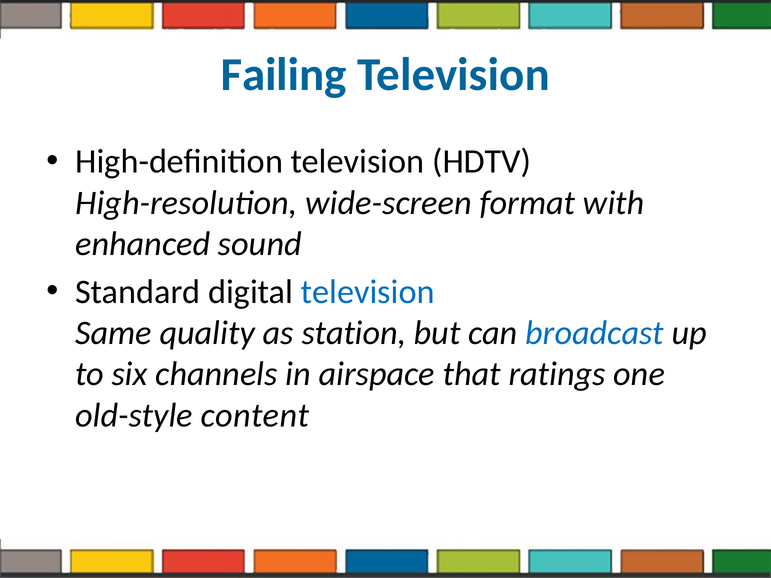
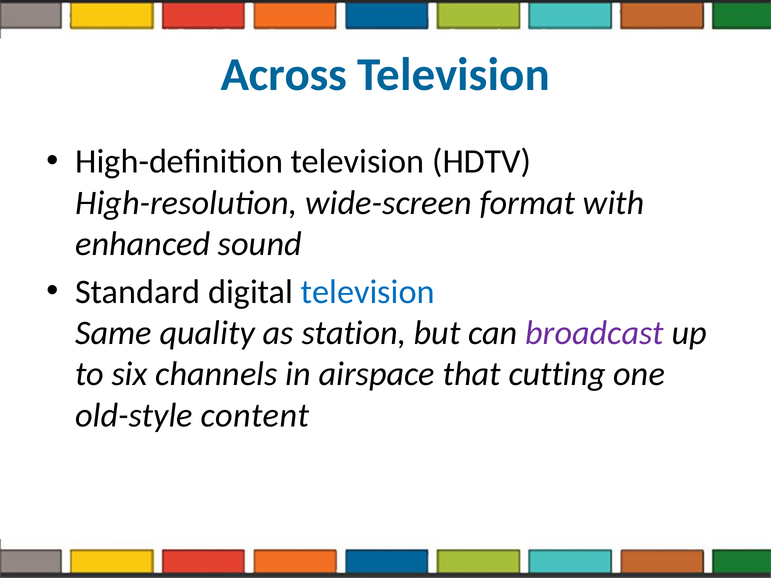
Failing: Failing -> Across
broadcast colour: blue -> purple
ratings: ratings -> cutting
